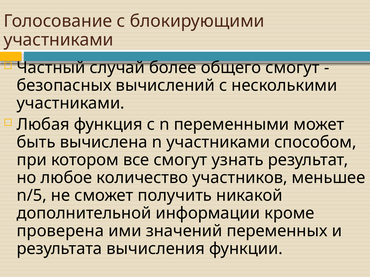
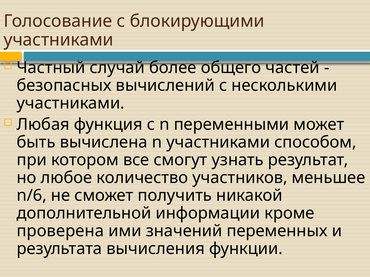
общего смогут: смогут -> частей
n/5: n/5 -> n/6
